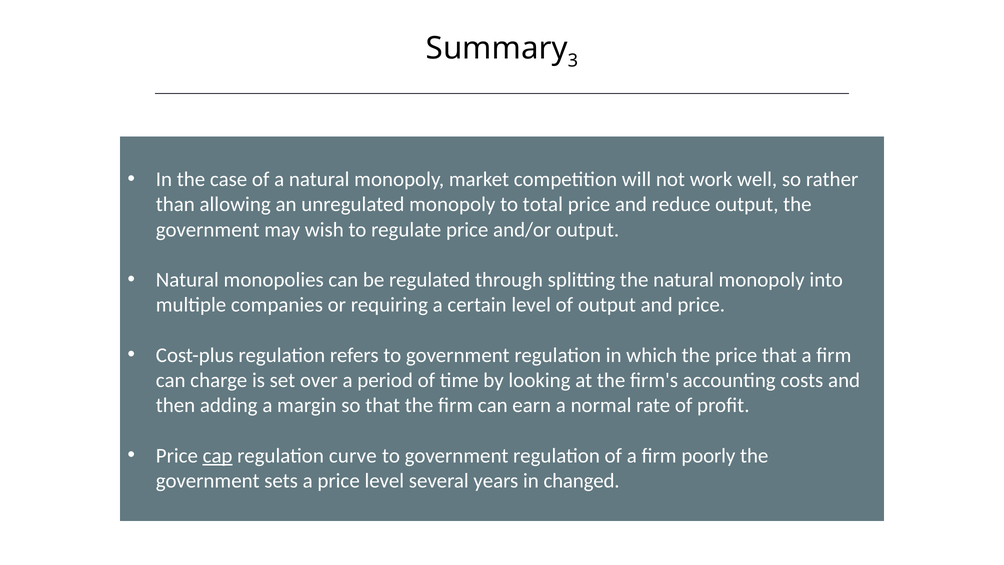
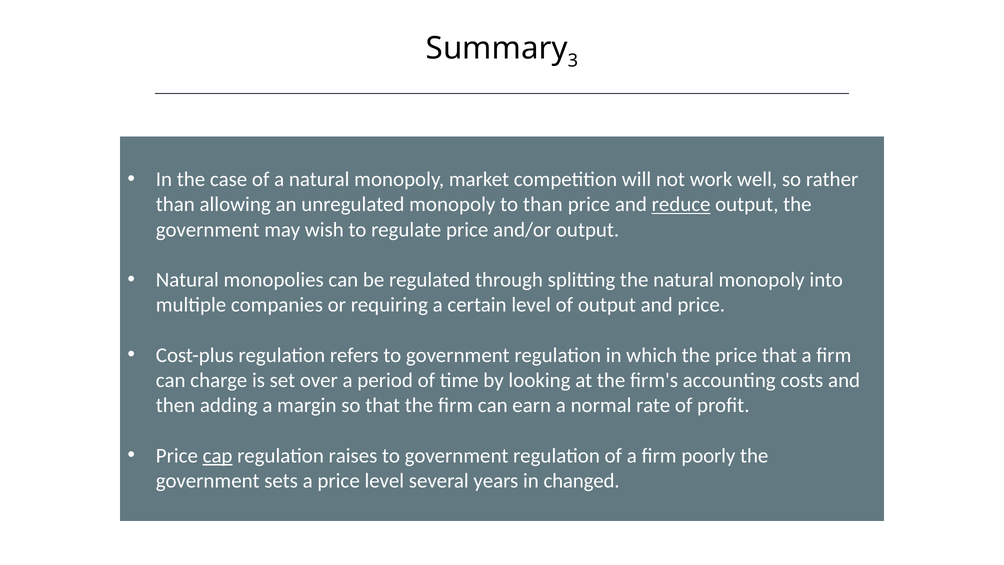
to total: total -> than
reduce underline: none -> present
curve: curve -> raises
